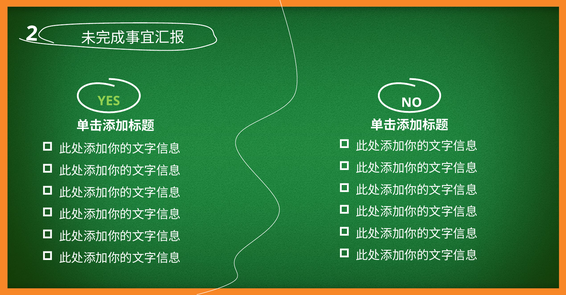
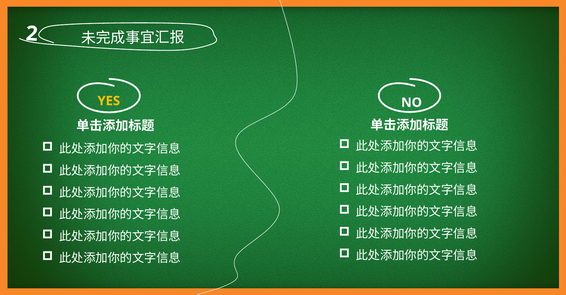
YES colour: light green -> yellow
